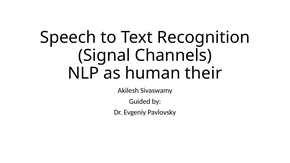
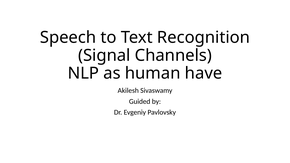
their: their -> have
